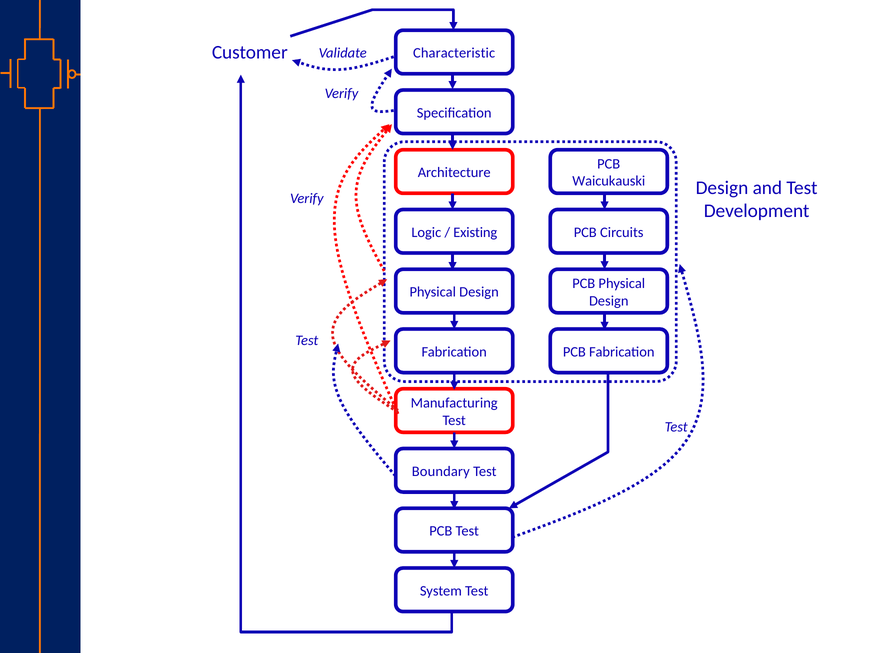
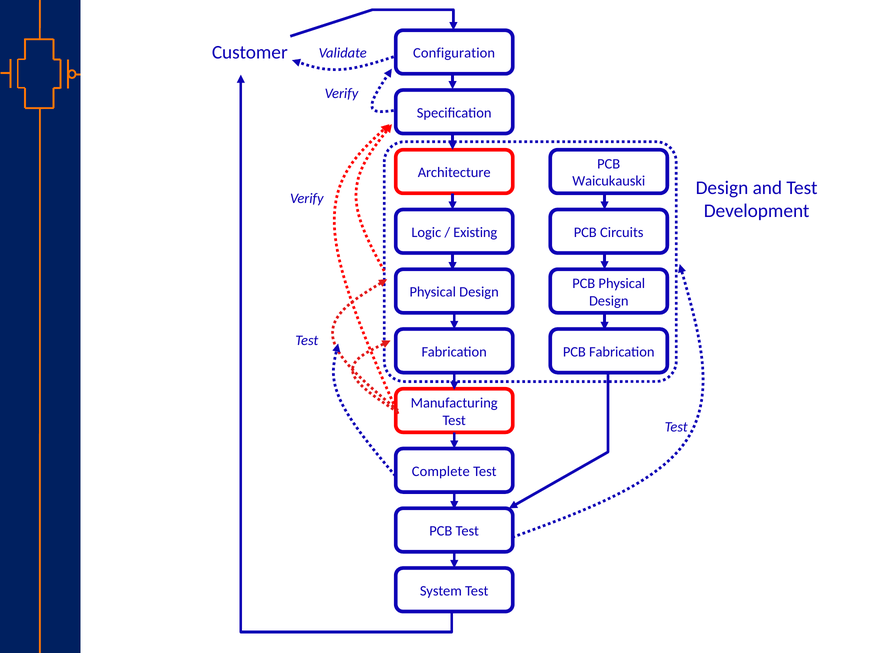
Characteristic: Characteristic -> Configuration
Boundary: Boundary -> Complete
